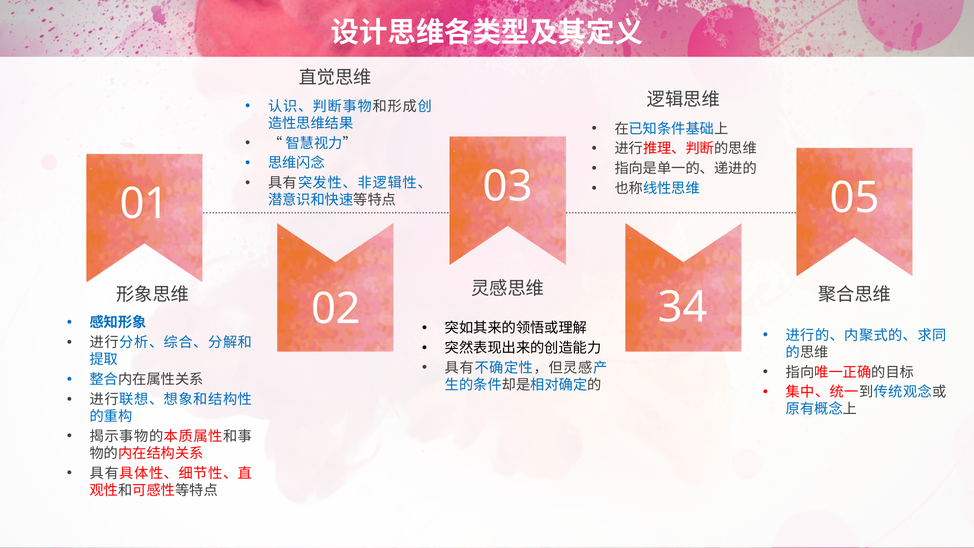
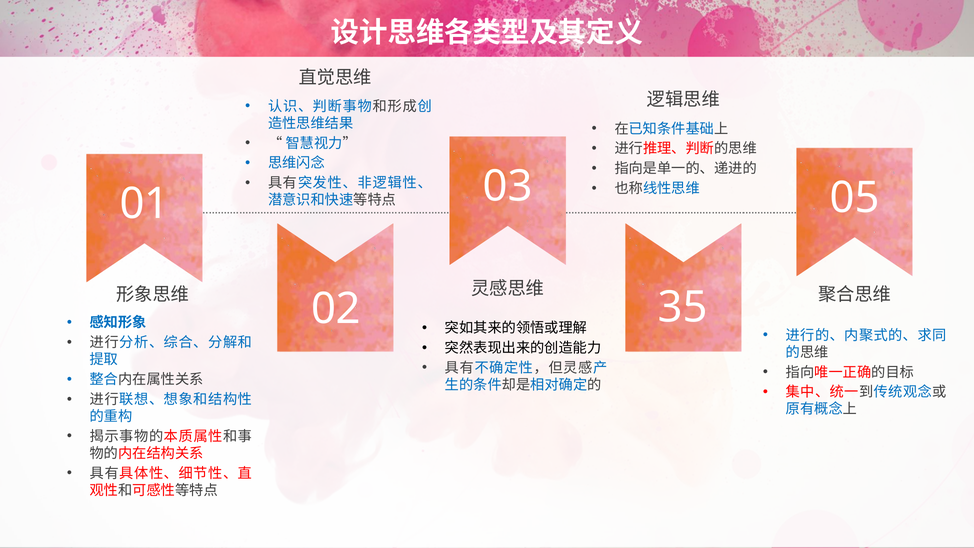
34: 34 -> 35
